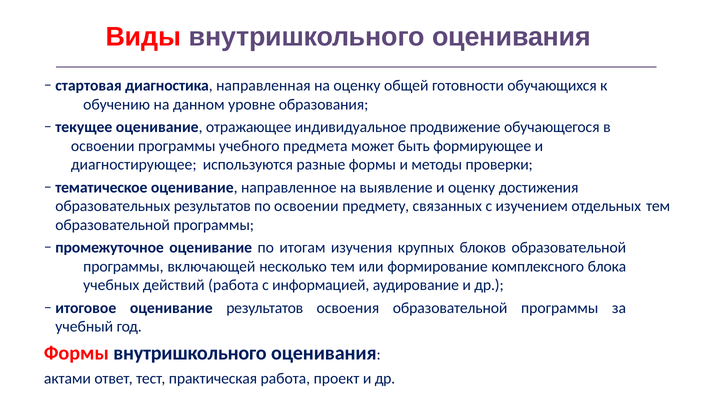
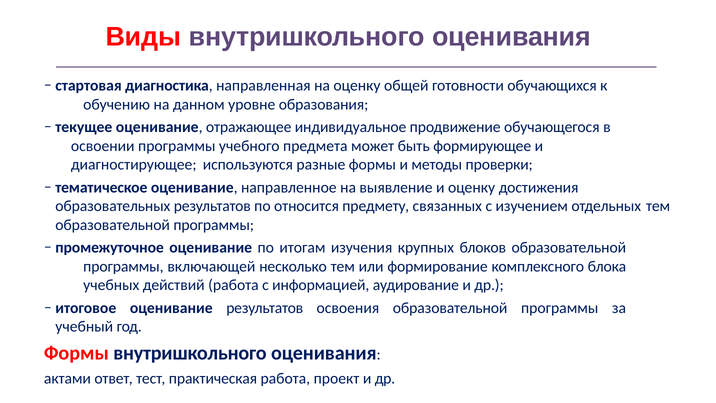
по освоении: освоении -> относится
